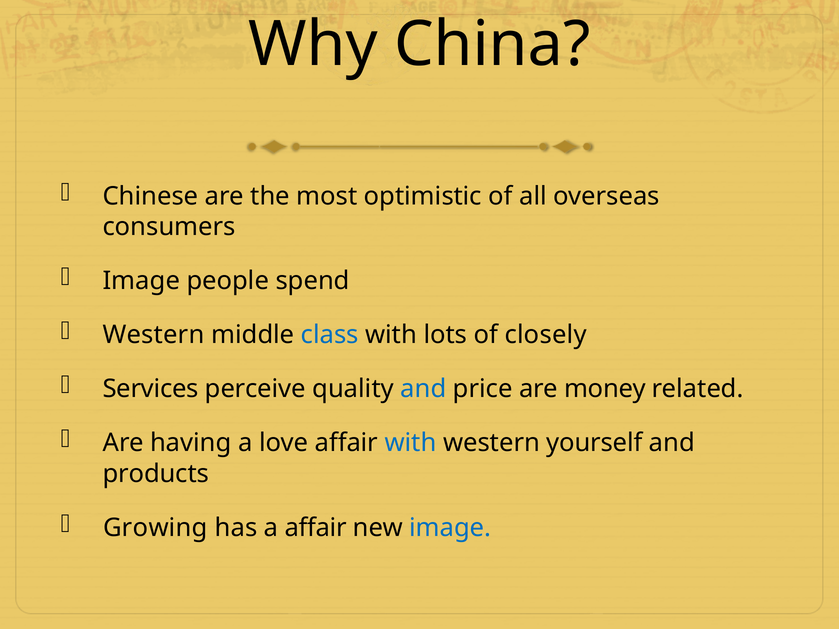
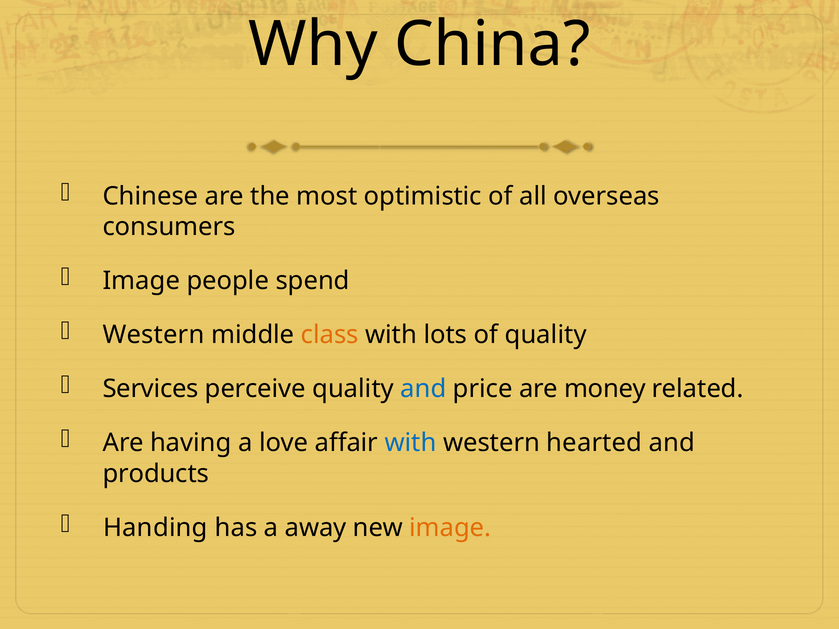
class colour: blue -> orange
of closely: closely -> quality
yourself: yourself -> hearted
Growing: Growing -> Handing
a affair: affair -> away
image at (450, 528) colour: blue -> orange
